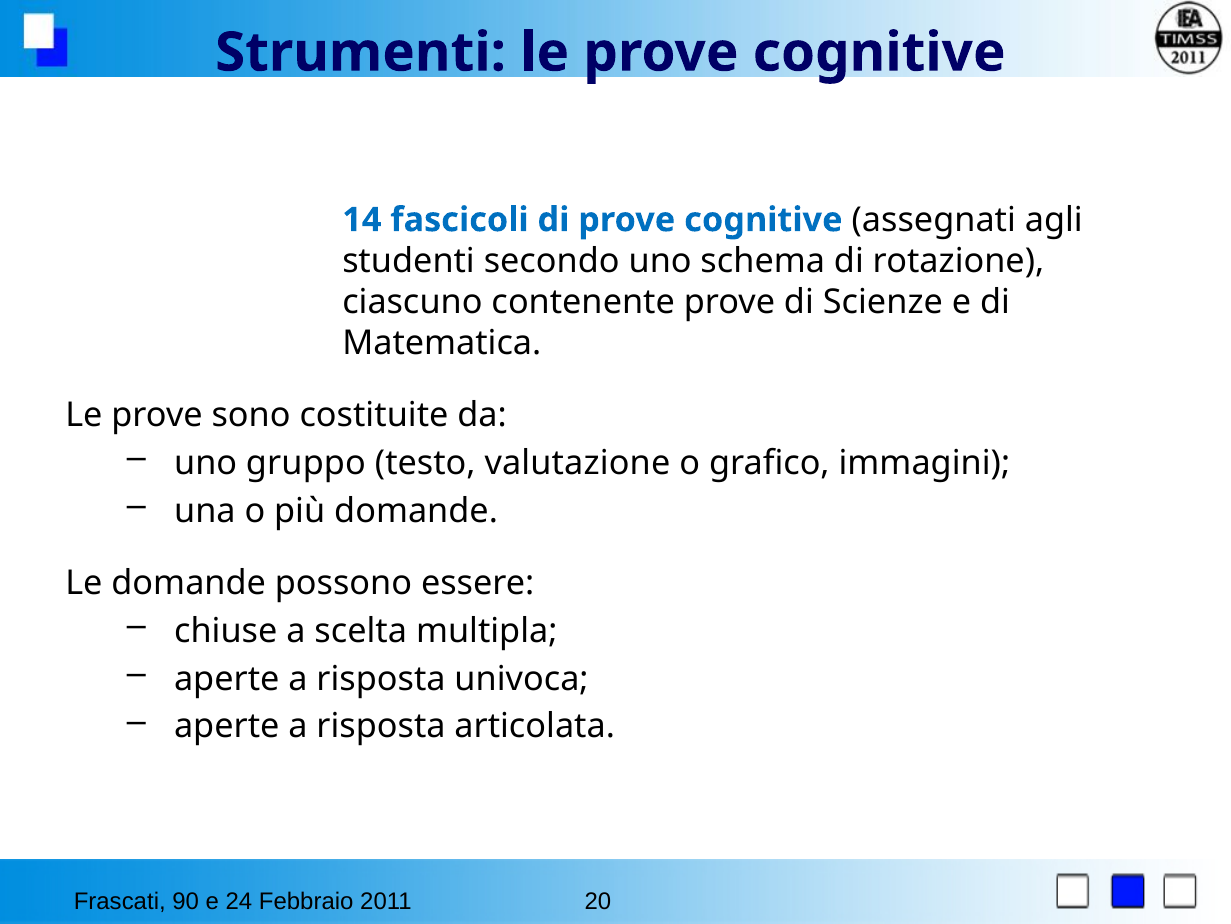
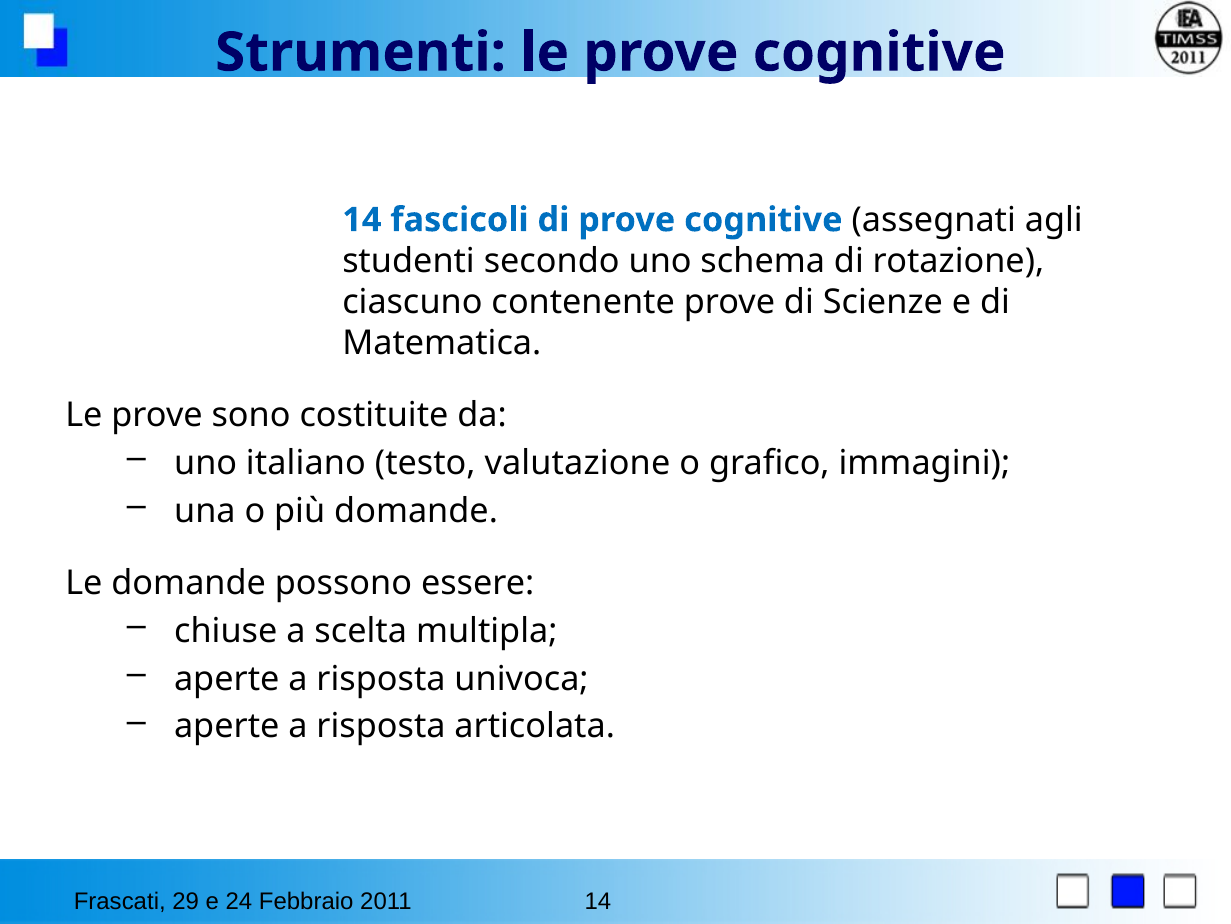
gruppo: gruppo -> italiano
90: 90 -> 29
2011 20: 20 -> 14
